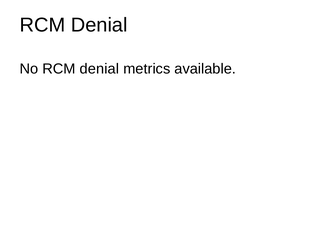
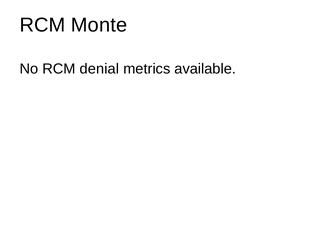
Denial at (99, 25): Denial -> Monte
